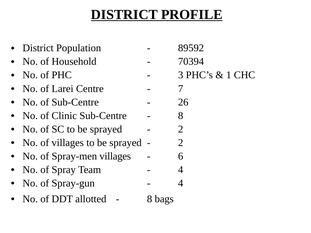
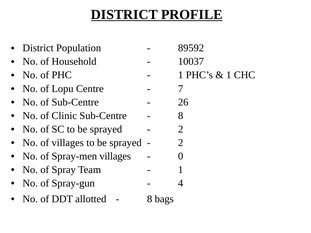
70394: 70394 -> 10037
3 at (181, 75): 3 -> 1
Larei: Larei -> Lopu
6: 6 -> 0
4 at (181, 170): 4 -> 1
